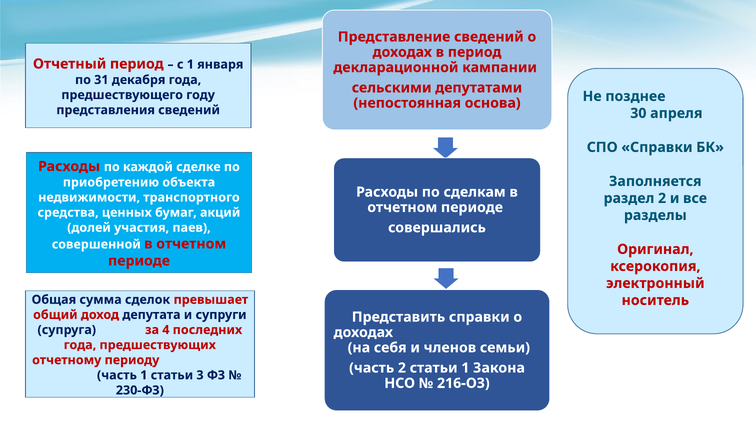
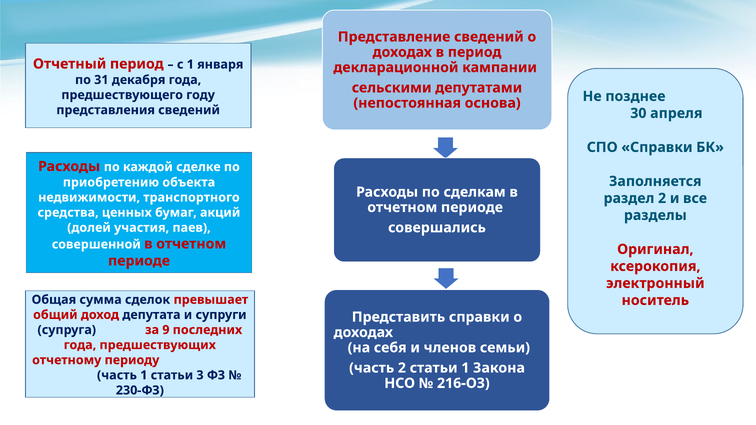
4: 4 -> 9
